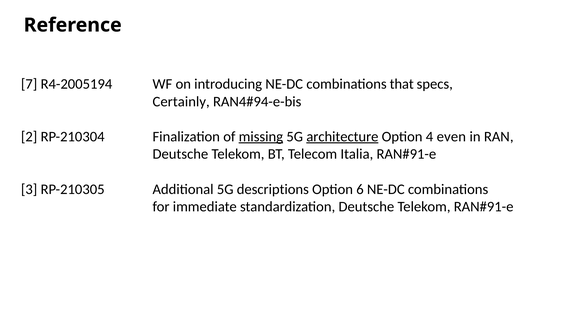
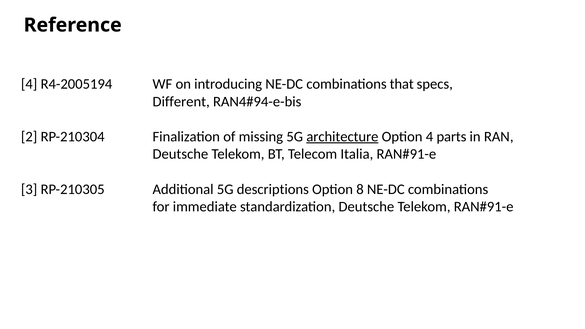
7 at (29, 84): 7 -> 4
Certainly: Certainly -> Different
missing underline: present -> none
even: even -> parts
6: 6 -> 8
